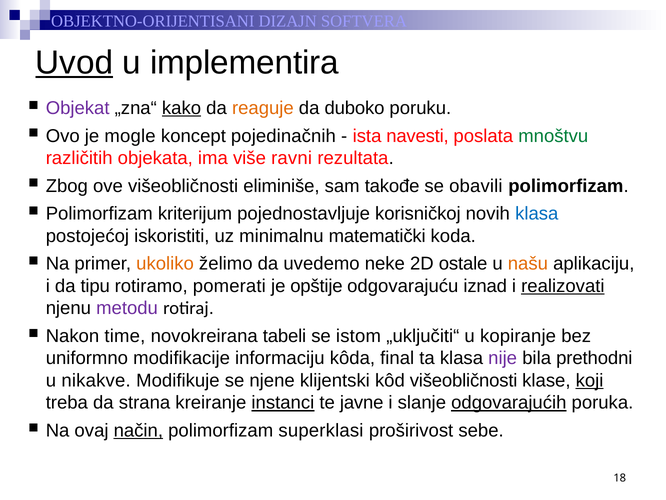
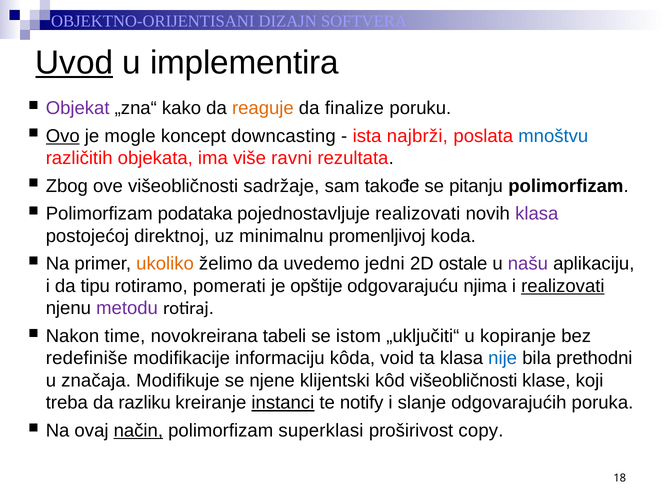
kako underline: present -> none
duboko: duboko -> finalize
Ovo underline: none -> present
pojedinačnih: pojedinačnih -> downcasting
navesti: navesti -> najbrži
mnoštvu colour: green -> blue
eliminiše: eliminiše -> sadržaje
obavili: obavili -> pitanju
kriterijum: kriterijum -> podataka
pojednostavljuje korisničkoj: korisničkoj -> realizovati
klasa at (537, 214) colour: blue -> purple
iskoristiti: iskoristiti -> direktnoj
matematički: matematički -> promenljivoj
neke: neke -> jedni
našu colour: orange -> purple
iznad: iznad -> njima
uniformno: uniformno -> redefiniše
final: final -> void
nije colour: purple -> blue
nikakve: nikakve -> značaja
koji underline: present -> none
strana: strana -> razliku
javne: javne -> notify
odgovarajućih underline: present -> none
sebe: sebe -> copy
